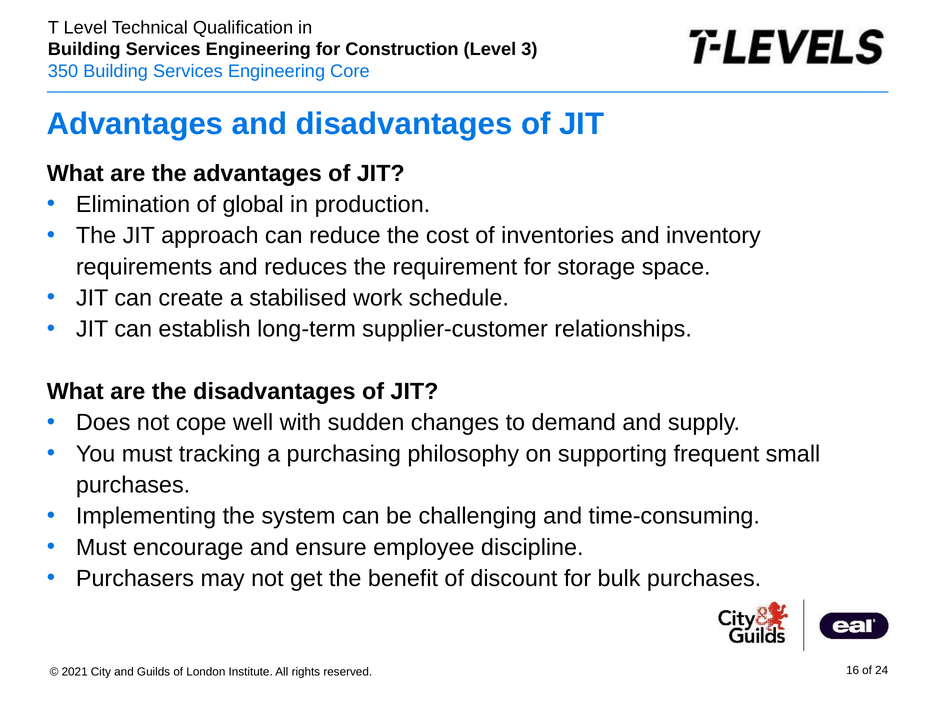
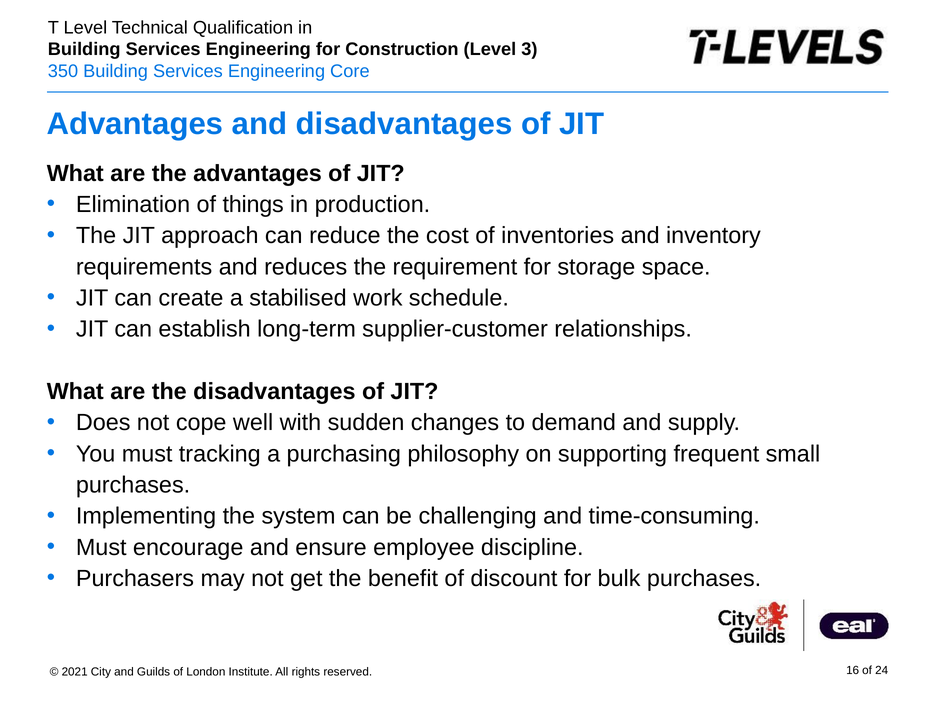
global: global -> things
